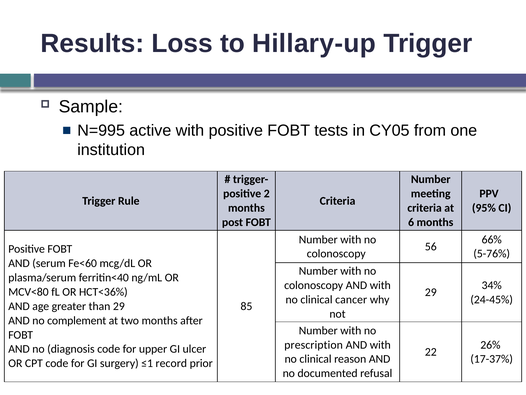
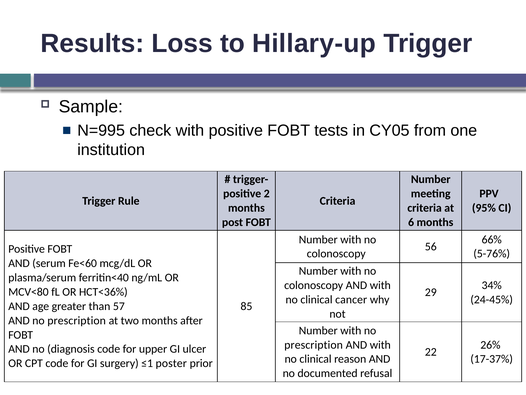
active: active -> check
than 29: 29 -> 57
AND no complement: complement -> prescription
record: record -> poster
